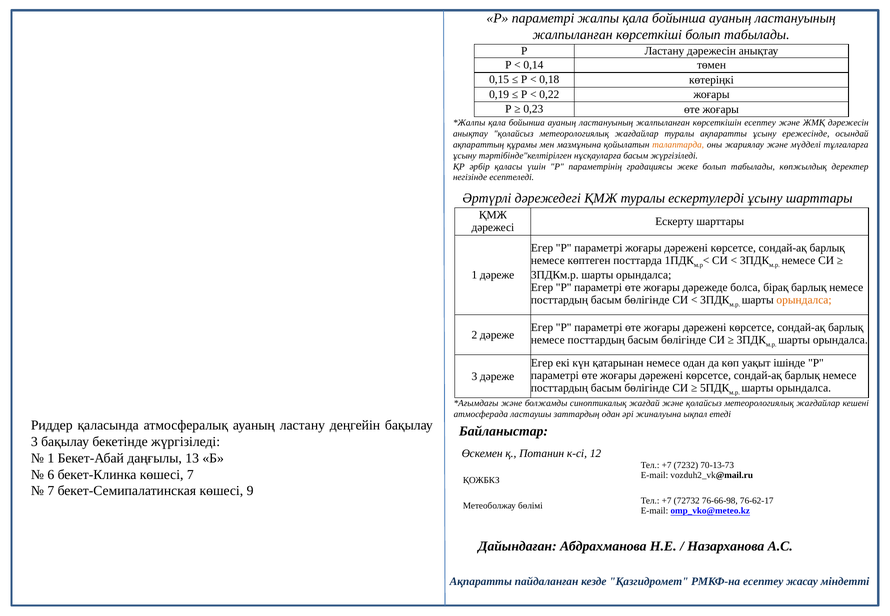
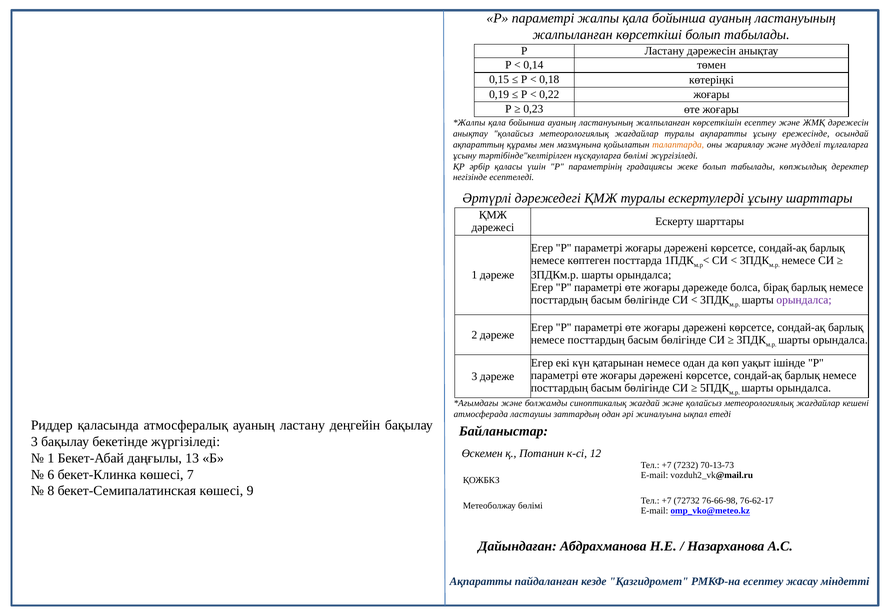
нұсқауларға басым: басым -> бөлімі
орындалса at (804, 300) colour: orange -> purple
7 at (51, 491): 7 -> 8
